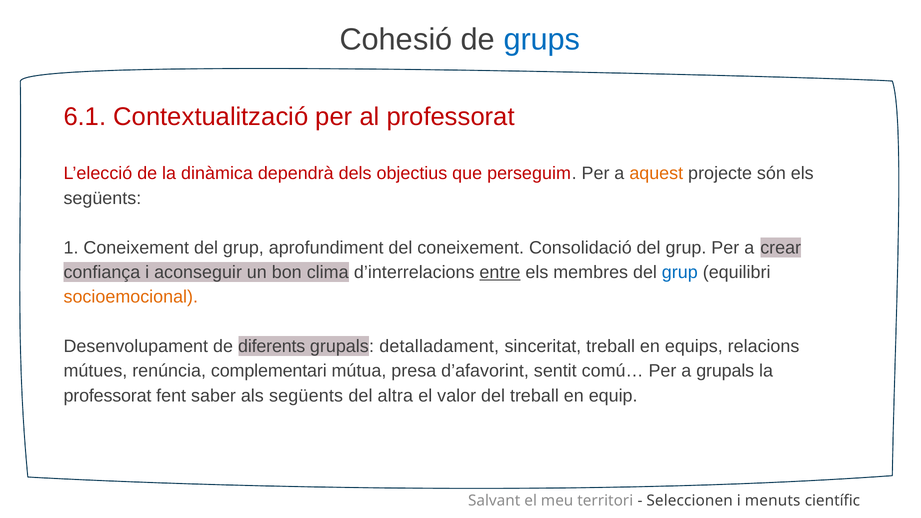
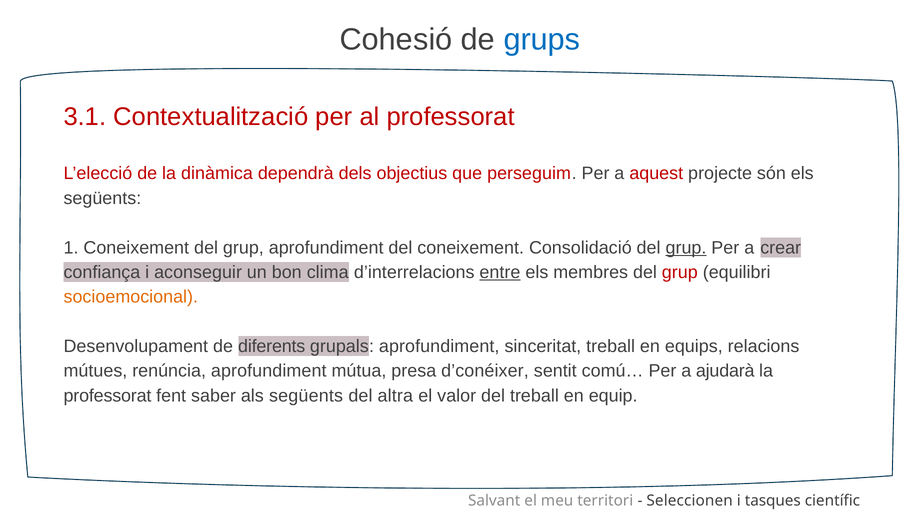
6.1: 6.1 -> 3.1
aquest colour: orange -> red
grup at (686, 248) underline: none -> present
grup at (680, 272) colour: blue -> red
grupals detalladament: detalladament -> aprofundiment
renúncia complementari: complementari -> aprofundiment
d’afavorint: d’afavorint -> d’conéixer
a grupals: grupals -> ajudarà
menuts: menuts -> tasques
